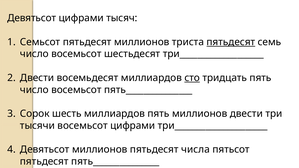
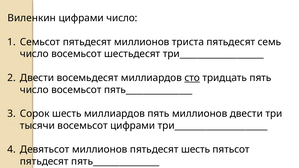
Девятьсот at (32, 18): Девятьсот -> Виленкин
цифрами тысяч: тысяч -> число
пятьдесят at (231, 42) underline: present -> none
пятьдесят числа: числа -> шесть
